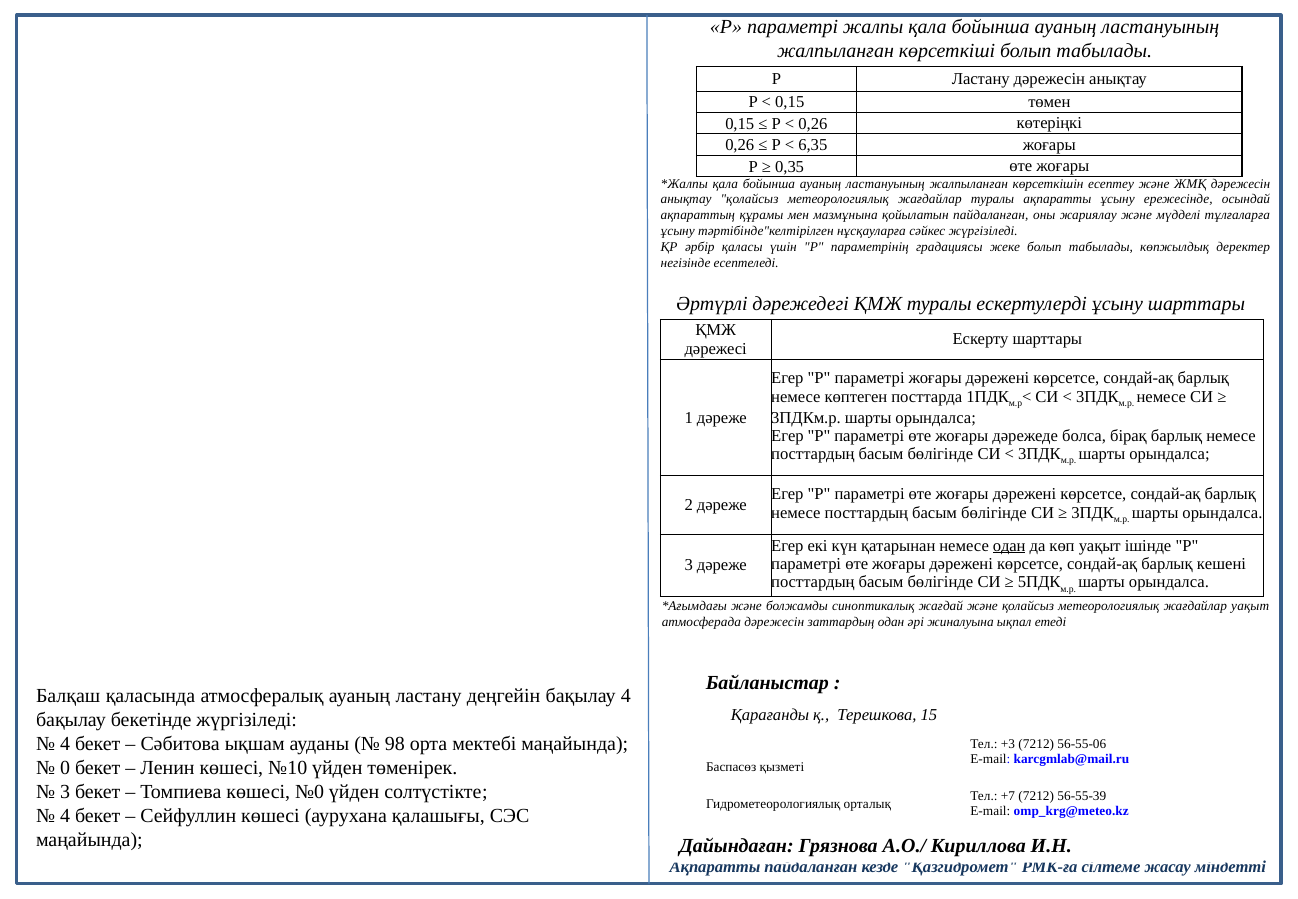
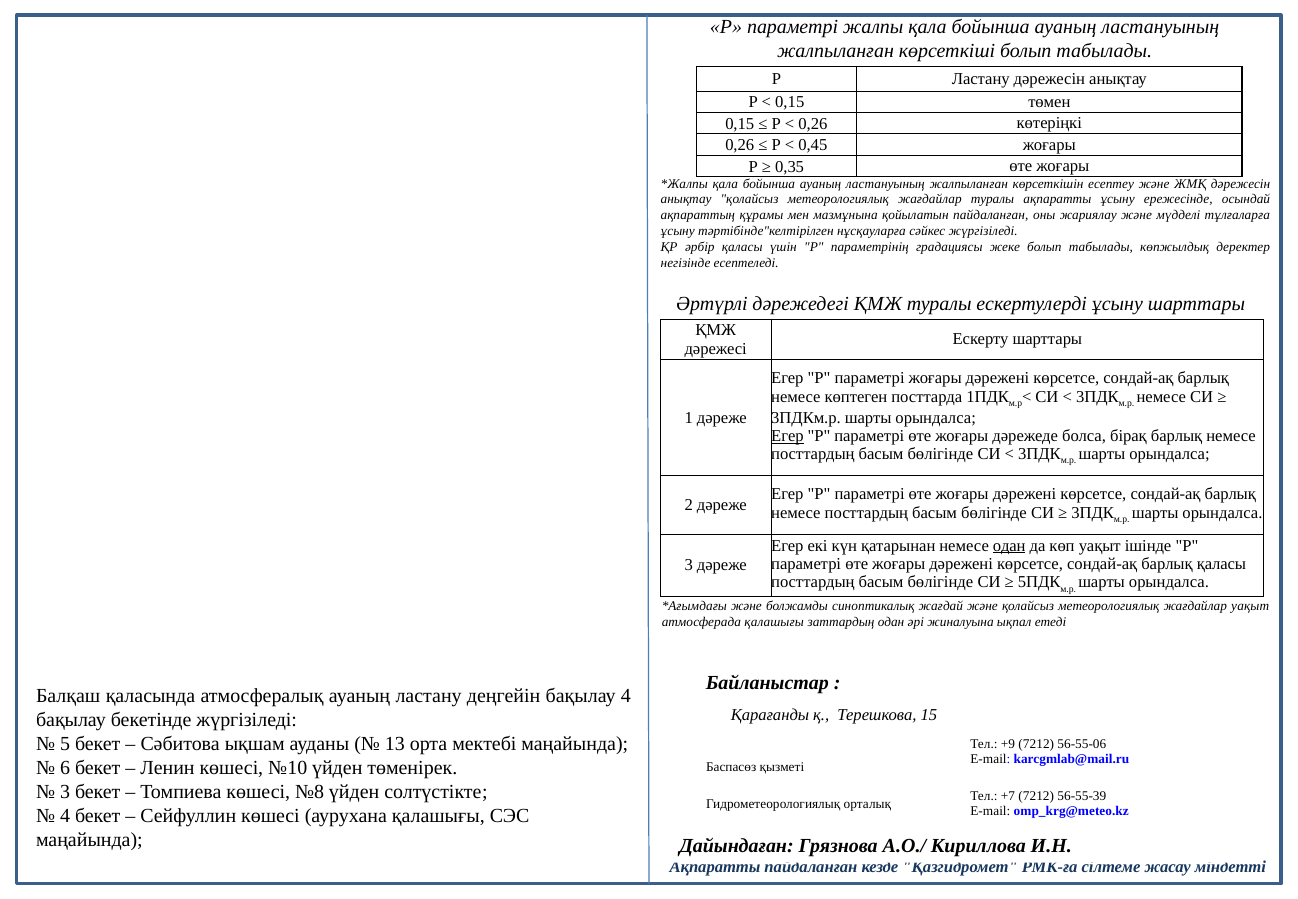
6,35: 6,35 -> 0,45
Егер at (787, 436) underline: none -> present
барлық кешені: кешені -> қаласы
атмосферада дәрежесін: дәрежесін -> қалашығы
4 at (65, 744): 4 -> 5
98: 98 -> 13
+3: +3 -> +9
0: 0 -> 6
№0: №0 -> №8
